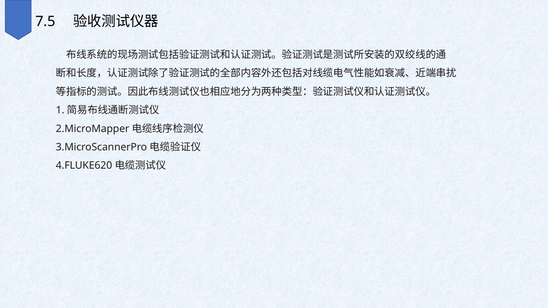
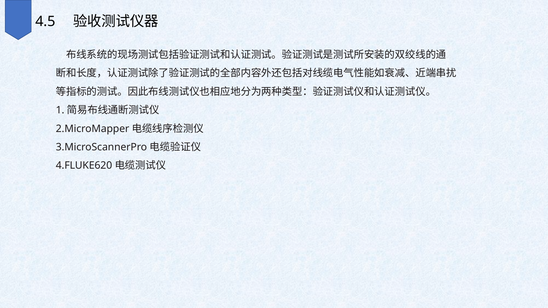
7.5: 7.5 -> 4.5
